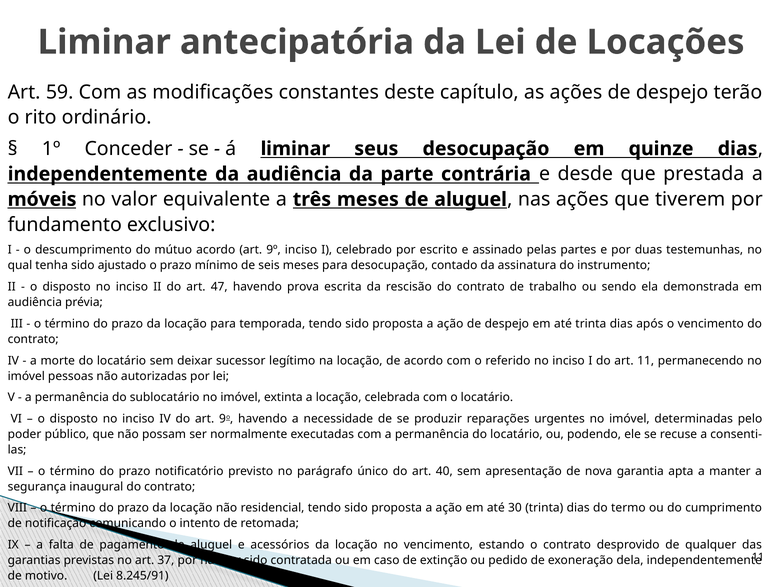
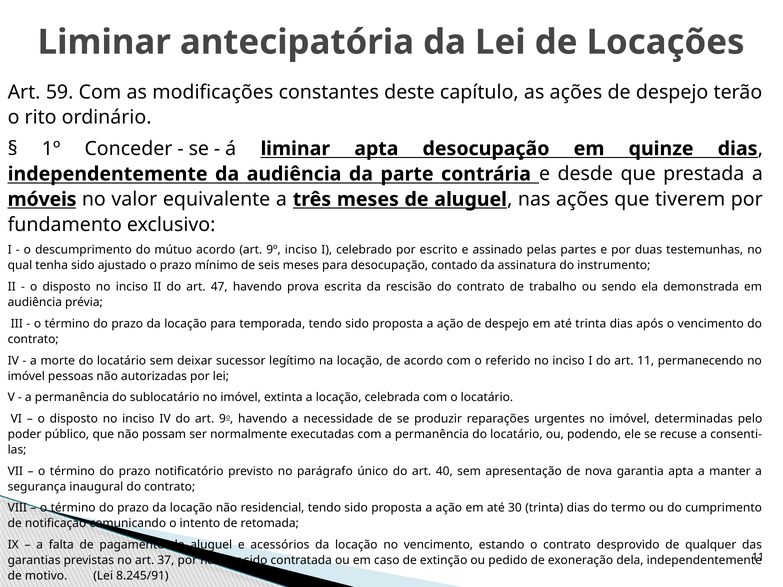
liminar seus: seus -> apta
